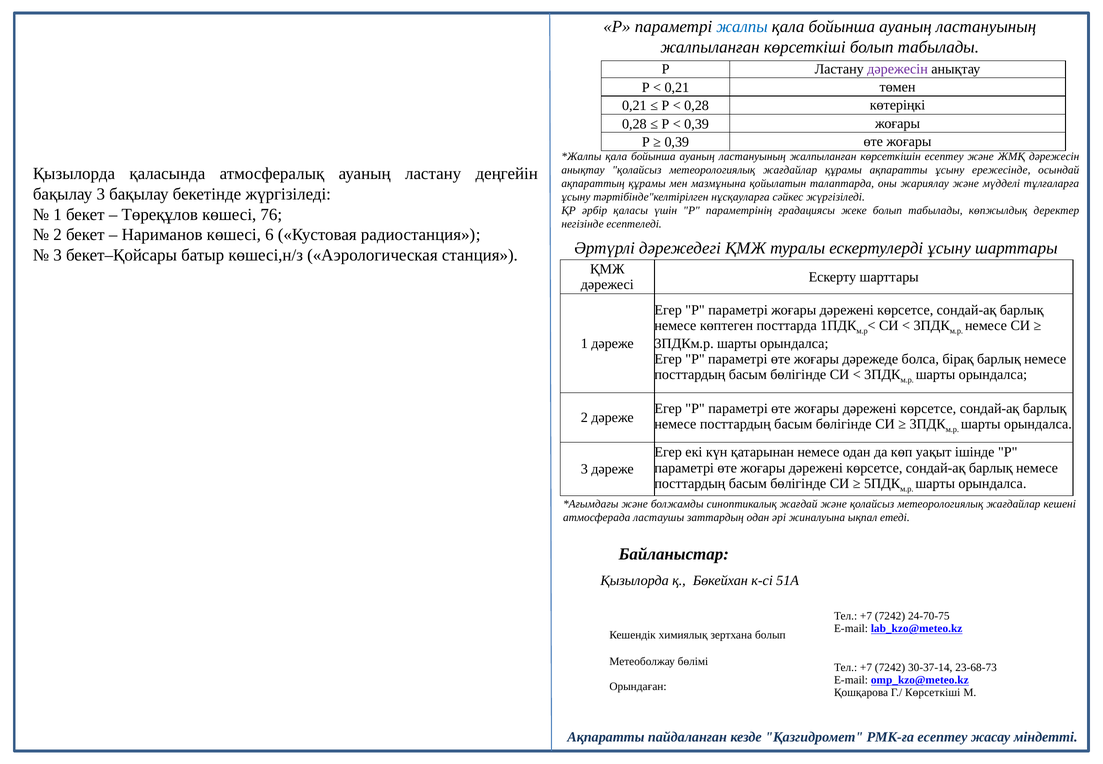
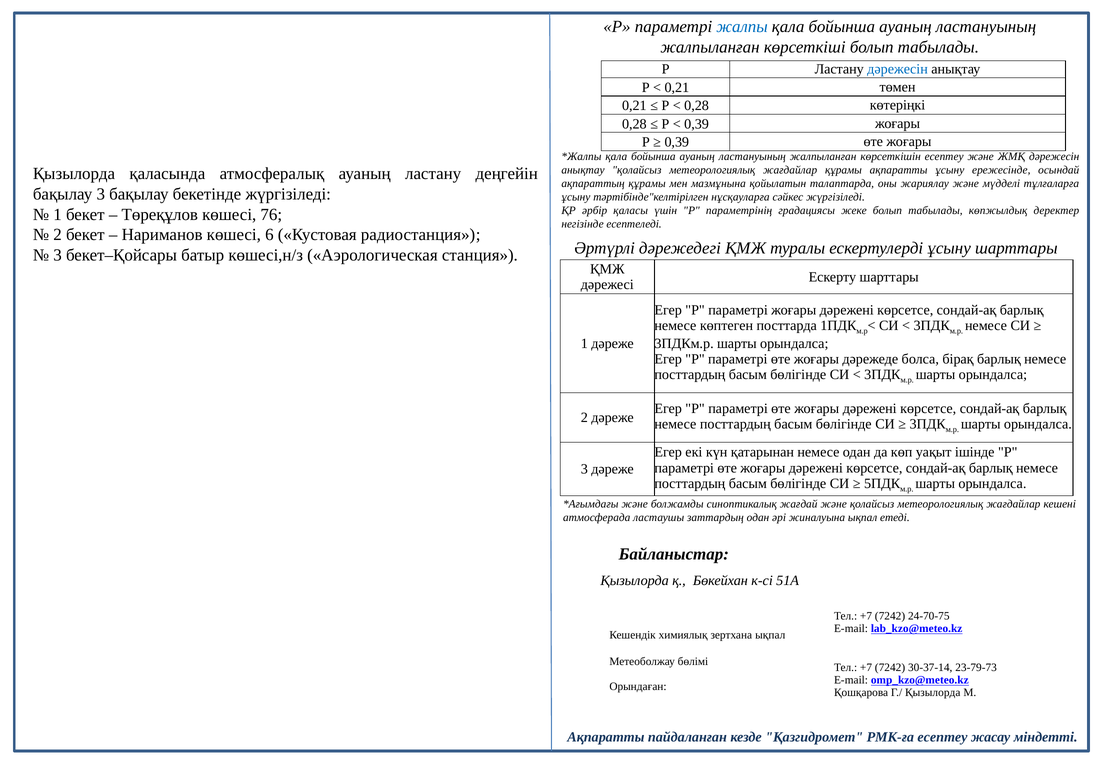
дәрежесін at (898, 69) colour: purple -> blue
зертхана болып: болып -> ықпал
23-68-73: 23-68-73 -> 23-79-73
Г./ Көрсеткіші: Көрсеткіші -> Қызылорда
